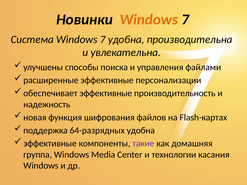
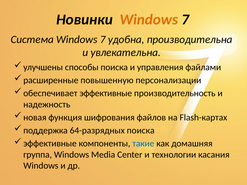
расширенные эффективные: эффективные -> повышенную
64-разрядных удобна: удобна -> поиска
такие colour: purple -> blue
